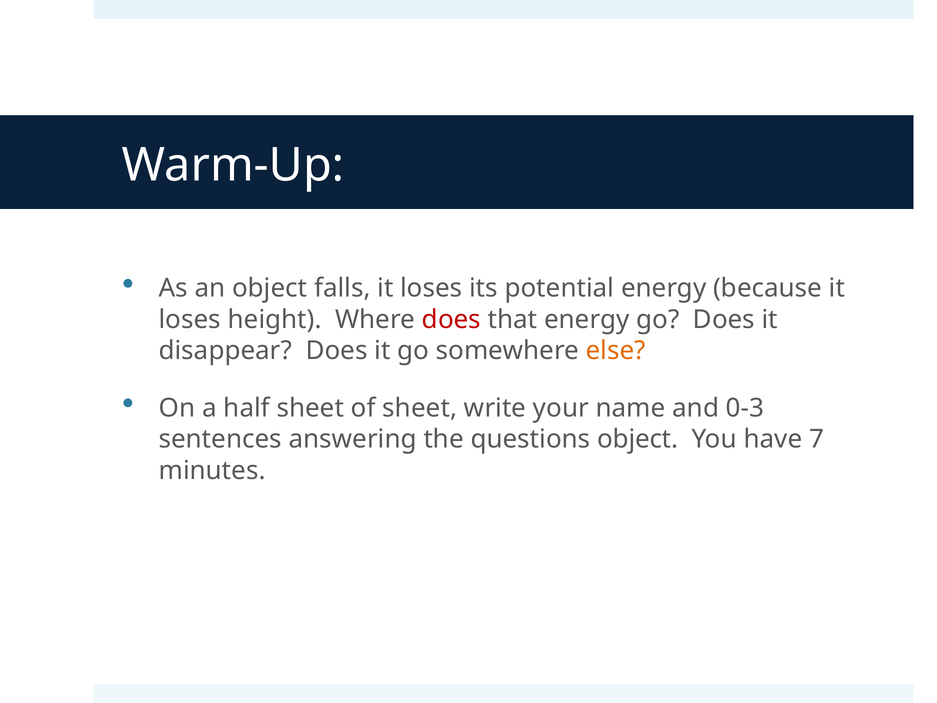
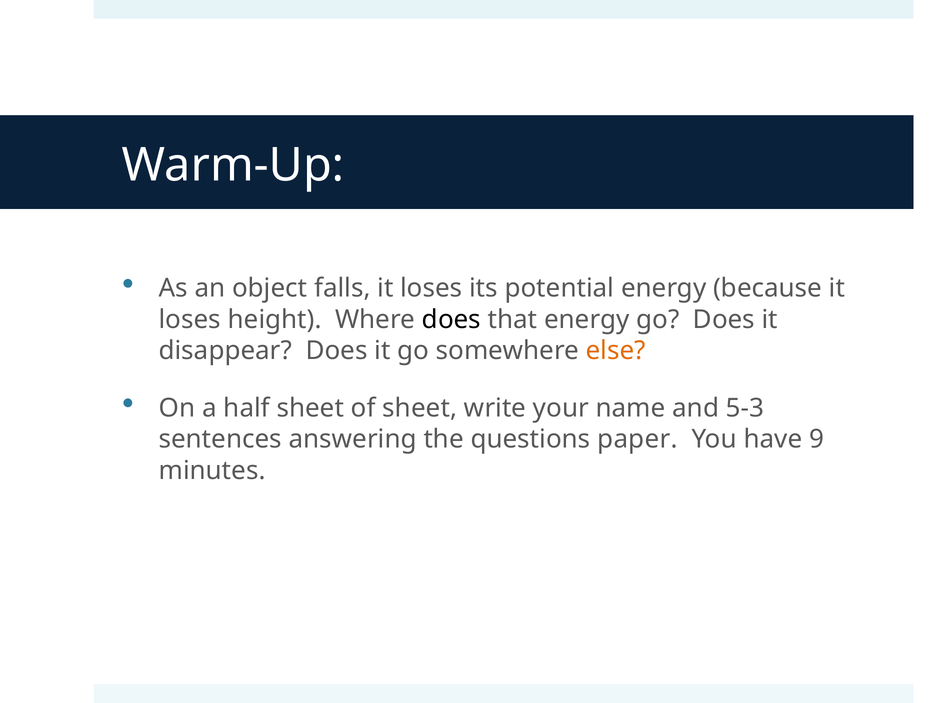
does at (451, 319) colour: red -> black
0-3: 0-3 -> 5-3
questions object: object -> paper
7: 7 -> 9
